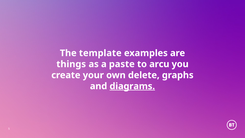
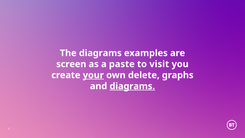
The template: template -> diagrams
things: things -> screen
arcu: arcu -> visit
your underline: none -> present
